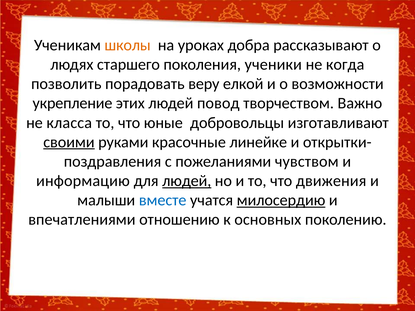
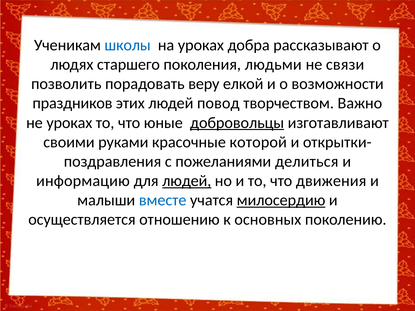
школы colour: orange -> blue
ученики: ученики -> людьми
когда: когда -> связи
укрепление: укрепление -> праздников
не класса: класса -> уроках
добровольцы underline: none -> present
своими underline: present -> none
линейке: линейке -> которой
чувством: чувством -> делиться
впечатлениями: впечатлениями -> осуществляется
